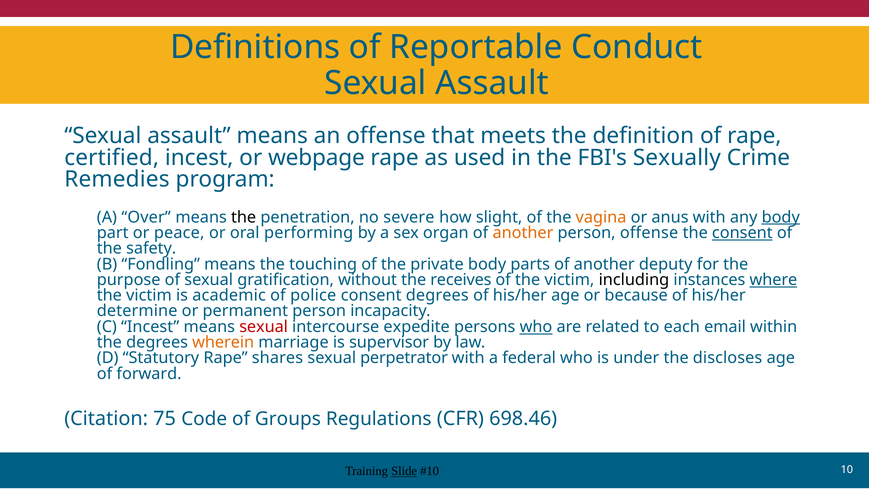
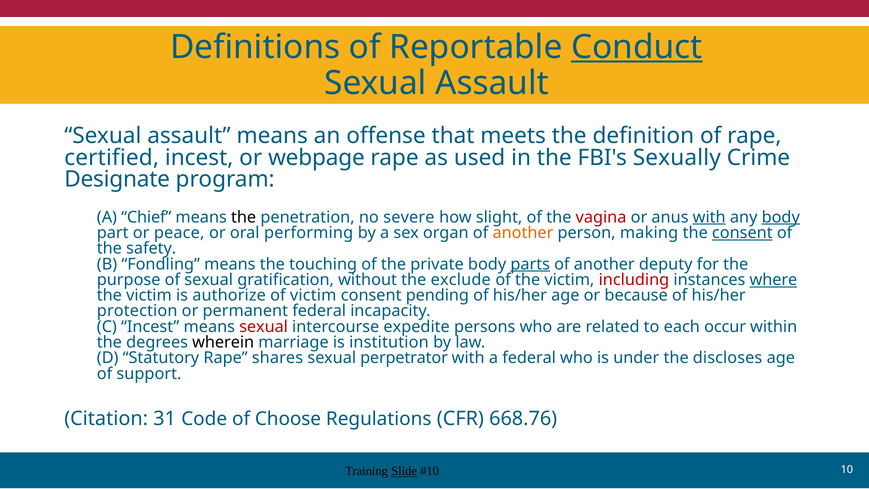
Conduct underline: none -> present
Remedies: Remedies -> Designate
Over: Over -> Chief
vagina colour: orange -> red
with at (709, 217) underline: none -> present
person offense: offense -> making
parts underline: none -> present
receives: receives -> exclude
including colour: black -> red
academic: academic -> authorize
of police: police -> victim
consent degrees: degrees -> pending
determine: determine -> protection
permanent person: person -> federal
who at (536, 327) underline: present -> none
email: email -> occur
wherein colour: orange -> black
supervisor: supervisor -> institution
forward: forward -> support
75: 75 -> 31
Groups: Groups -> Choose
698.46: 698.46 -> 668.76
